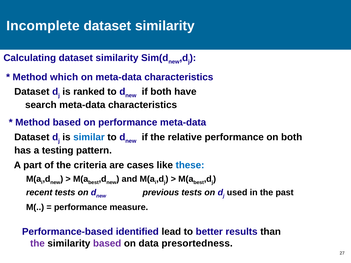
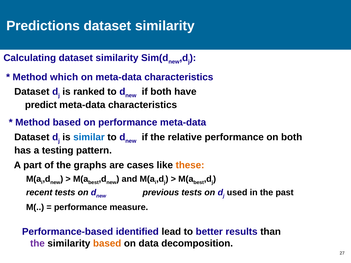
Incomplete: Incomplete -> Predictions
search: search -> predict
criteria: criteria -> graphs
these colour: blue -> orange
based at (107, 244) colour: purple -> orange
presortedness: presortedness -> decomposition
